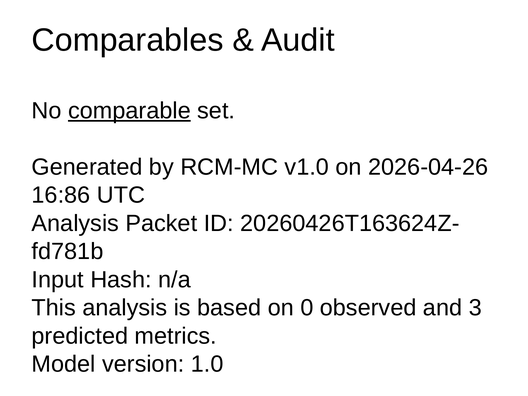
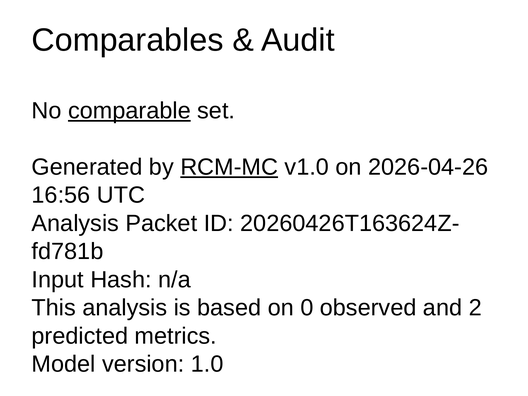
RCM-MC underline: none -> present
16:86: 16:86 -> 16:56
3: 3 -> 2
